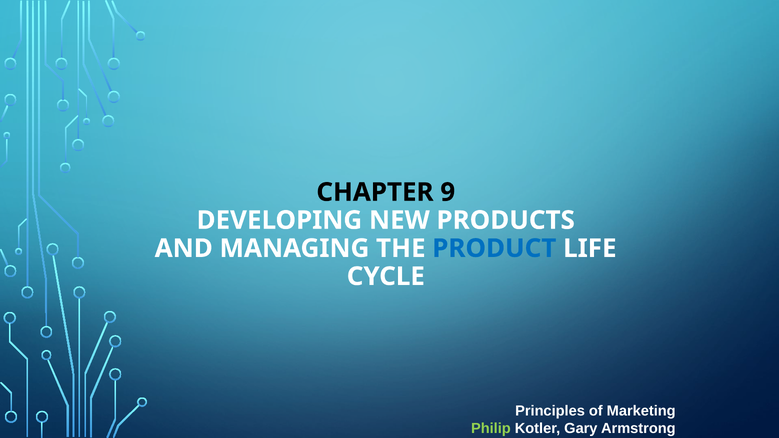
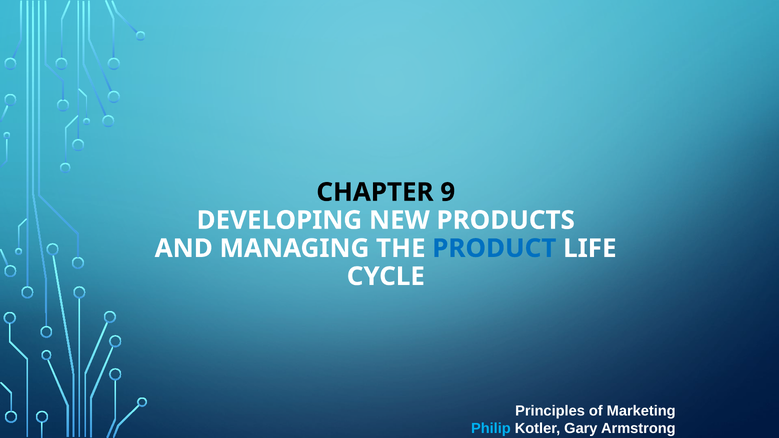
Philip colour: light green -> light blue
